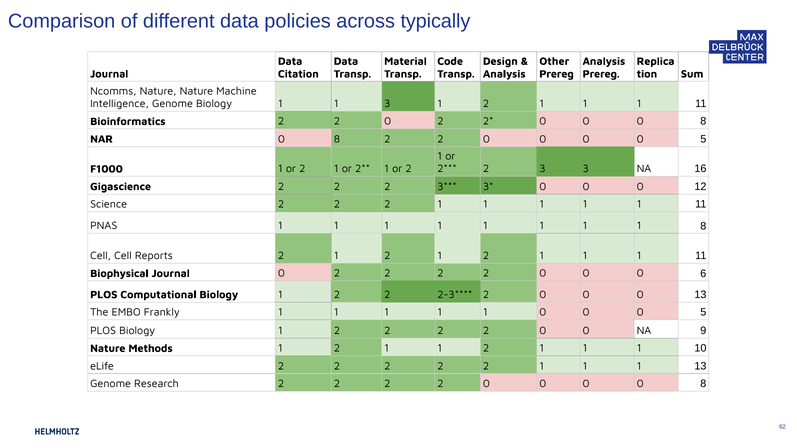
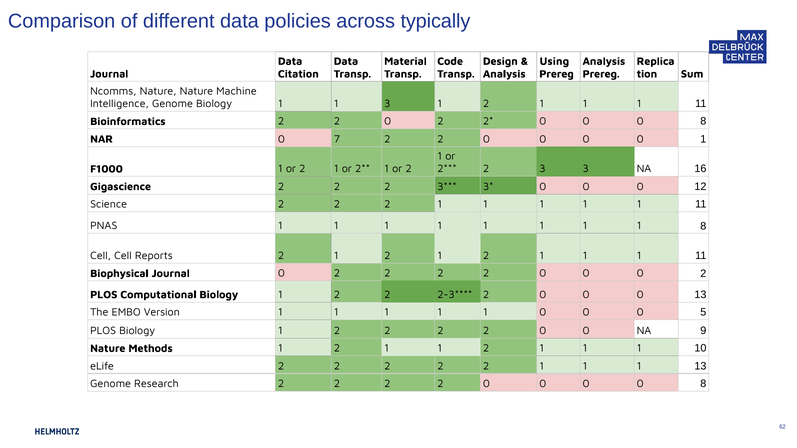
Other: Other -> Using
NAR 0 8: 8 -> 7
5 at (703, 139): 5 -> 1
0 0 6: 6 -> 2
Frankly: Frankly -> Version
